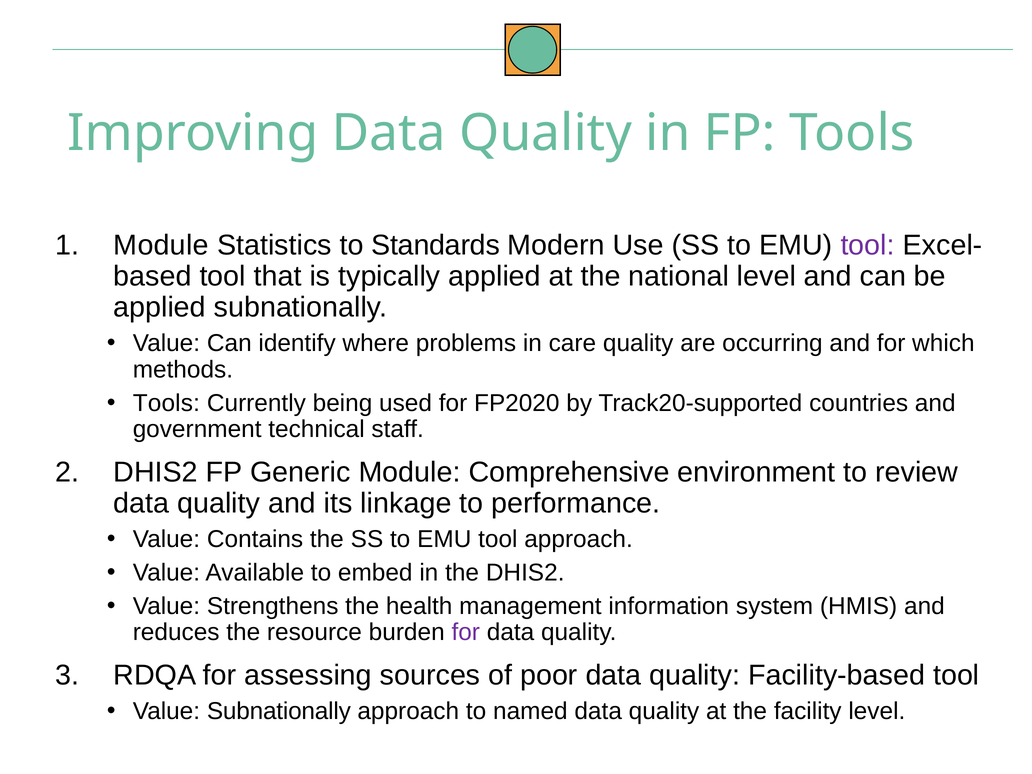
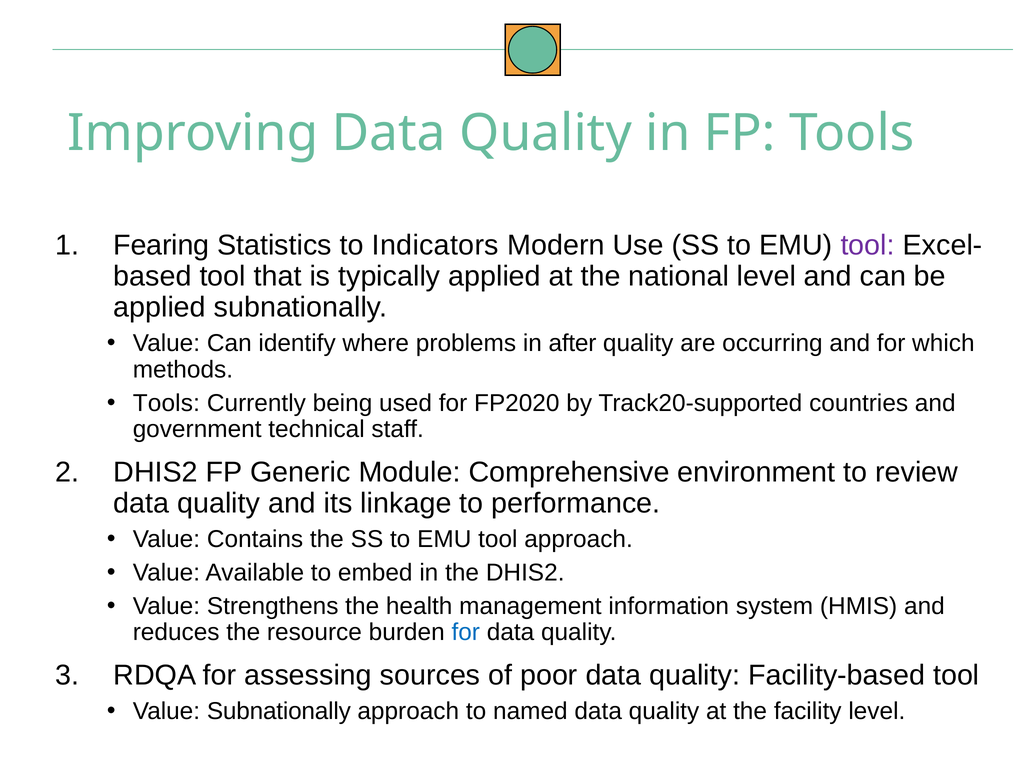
Module at (161, 245): Module -> Fearing
Standards: Standards -> Indicators
care: care -> after
for at (466, 632) colour: purple -> blue
